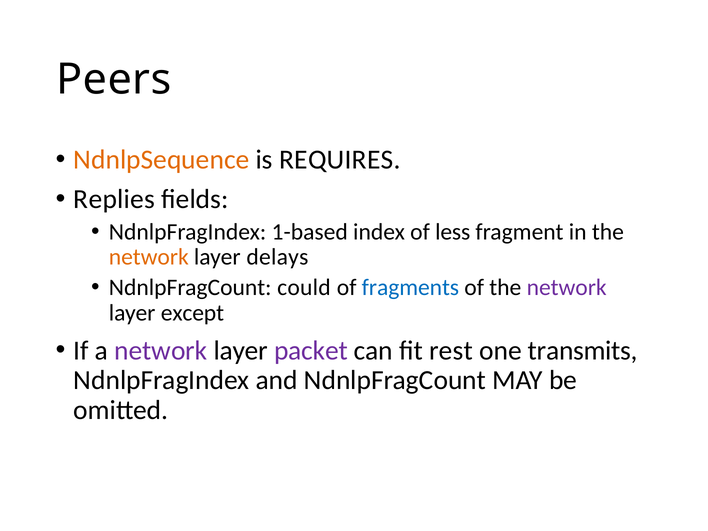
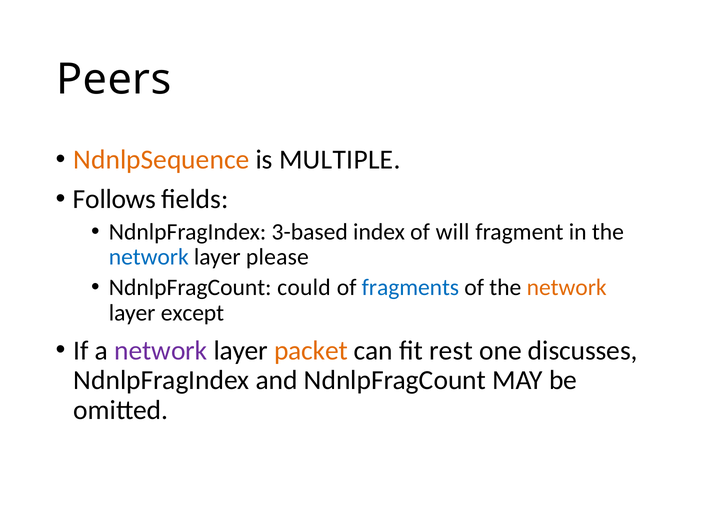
REQUIRES: REQUIRES -> MULTIPLE
Replies: Replies -> Follows
1-based: 1-based -> 3-based
less: less -> will
network at (149, 257) colour: orange -> blue
delays: delays -> please
network at (567, 288) colour: purple -> orange
packet colour: purple -> orange
transmits: transmits -> discusses
